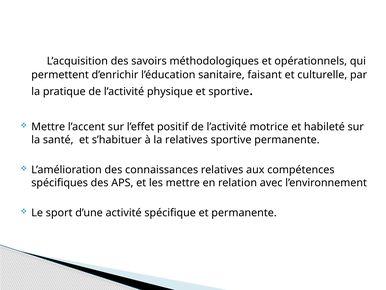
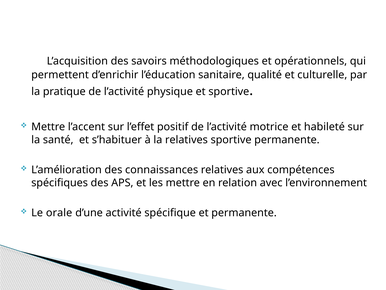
faisant: faisant -> qualité
sport: sport -> orale
